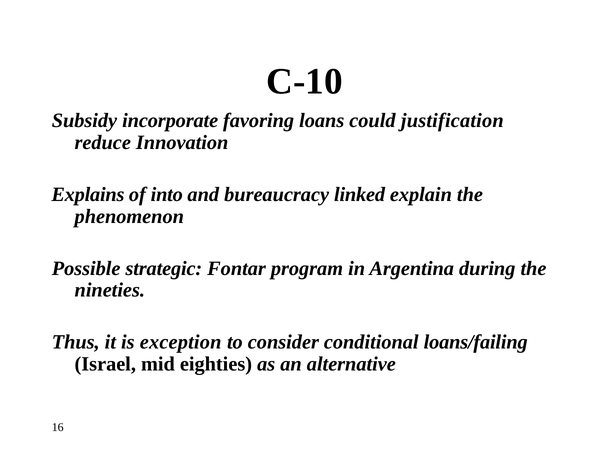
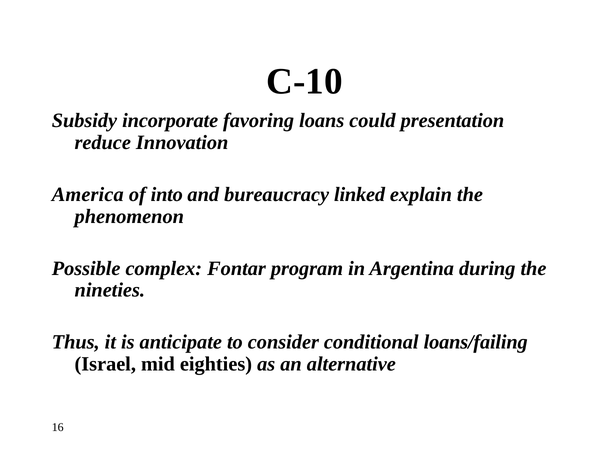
justification: justification -> presentation
Explains: Explains -> America
strategic: strategic -> complex
exception: exception -> anticipate
